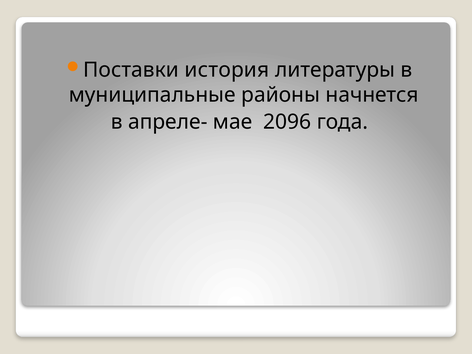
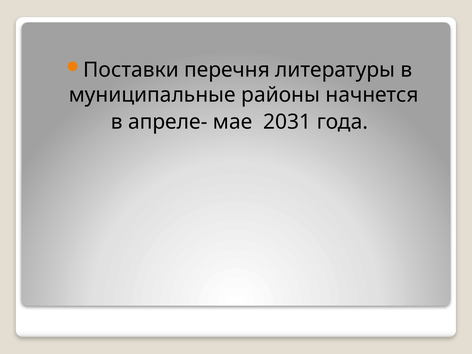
история: история -> перечня
2096: 2096 -> 2031
